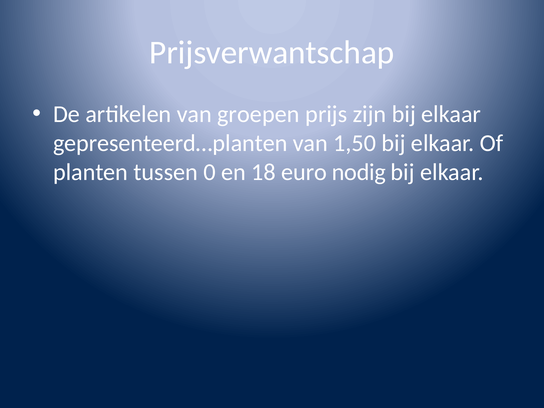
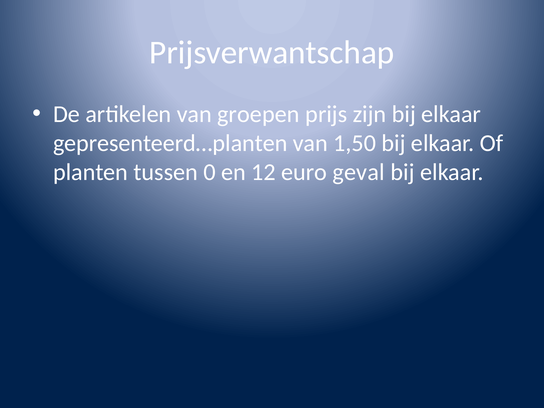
18: 18 -> 12
nodig: nodig -> geval
